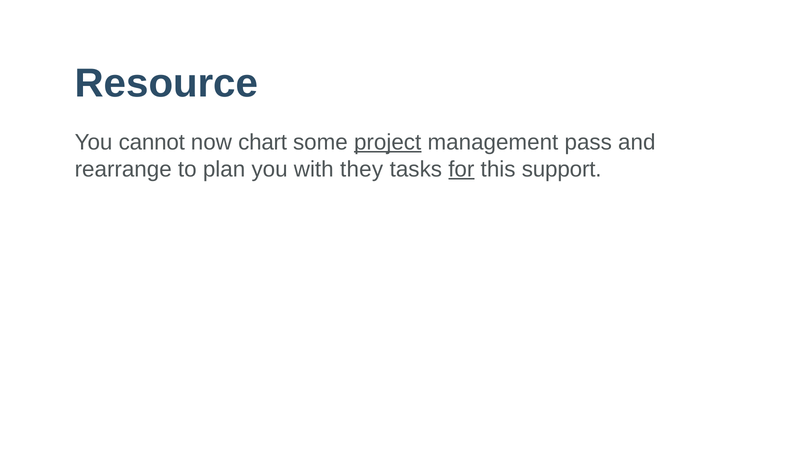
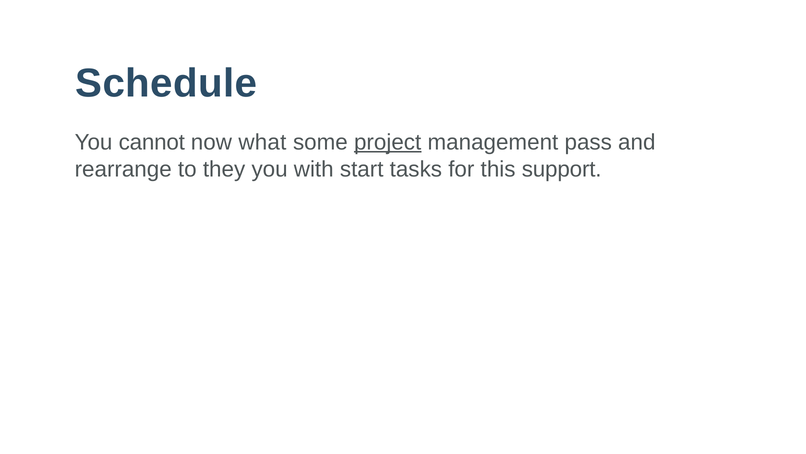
Resource: Resource -> Schedule
chart: chart -> what
plan: plan -> they
they: they -> start
for underline: present -> none
